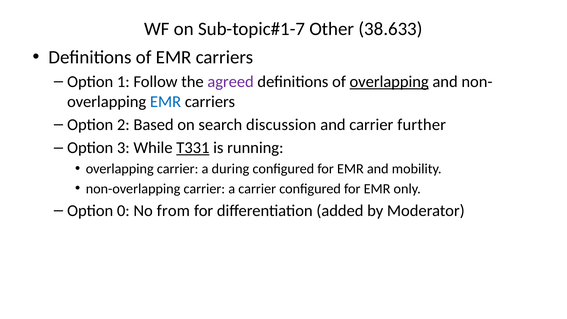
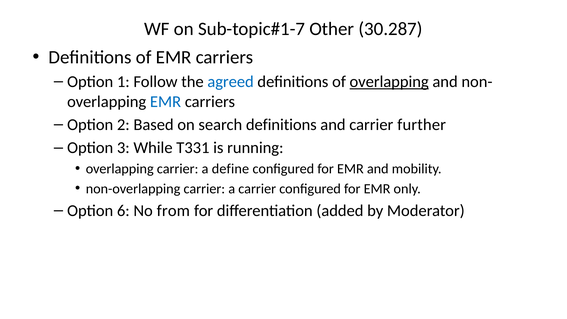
38.633: 38.633 -> 30.287
agreed colour: purple -> blue
search discussion: discussion -> definitions
T331 underline: present -> none
during: during -> define
0: 0 -> 6
